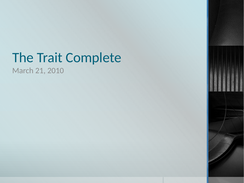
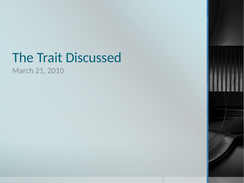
Complete: Complete -> Discussed
